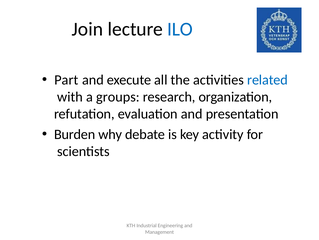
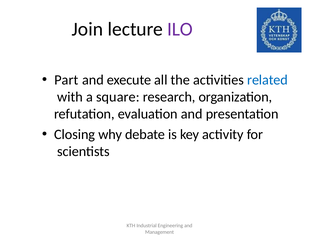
ILO colour: blue -> purple
groups: groups -> square
Burden: Burden -> Closing
